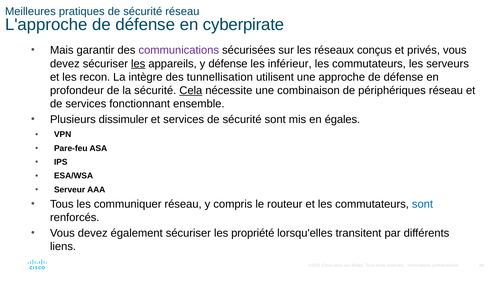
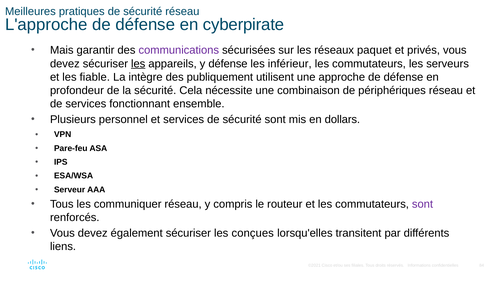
conçus: conçus -> paquet
recon: recon -> fiable
tunnellisation: tunnellisation -> publiquement
Cela underline: present -> none
dissimuler: dissimuler -> personnel
égales: égales -> dollars
sont at (422, 204) colour: blue -> purple
propriété: propriété -> conçues
